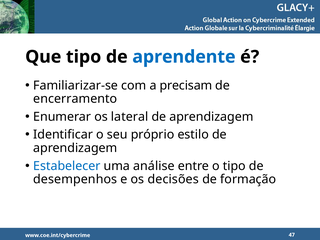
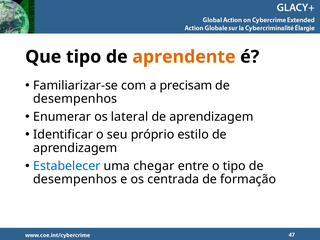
aprendente colour: blue -> orange
encerramento at (75, 99): encerramento -> desempenhos
análise: análise -> chegar
decisões: decisões -> centrada
